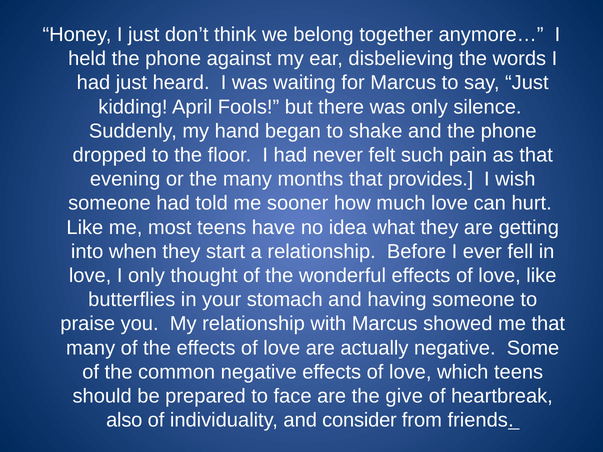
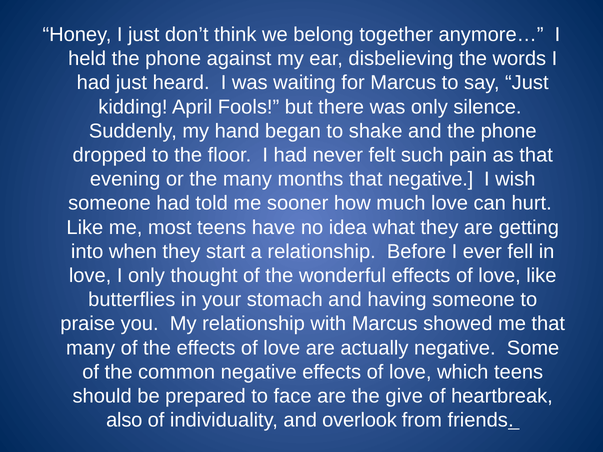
that provides: provides -> negative
consider: consider -> overlook
